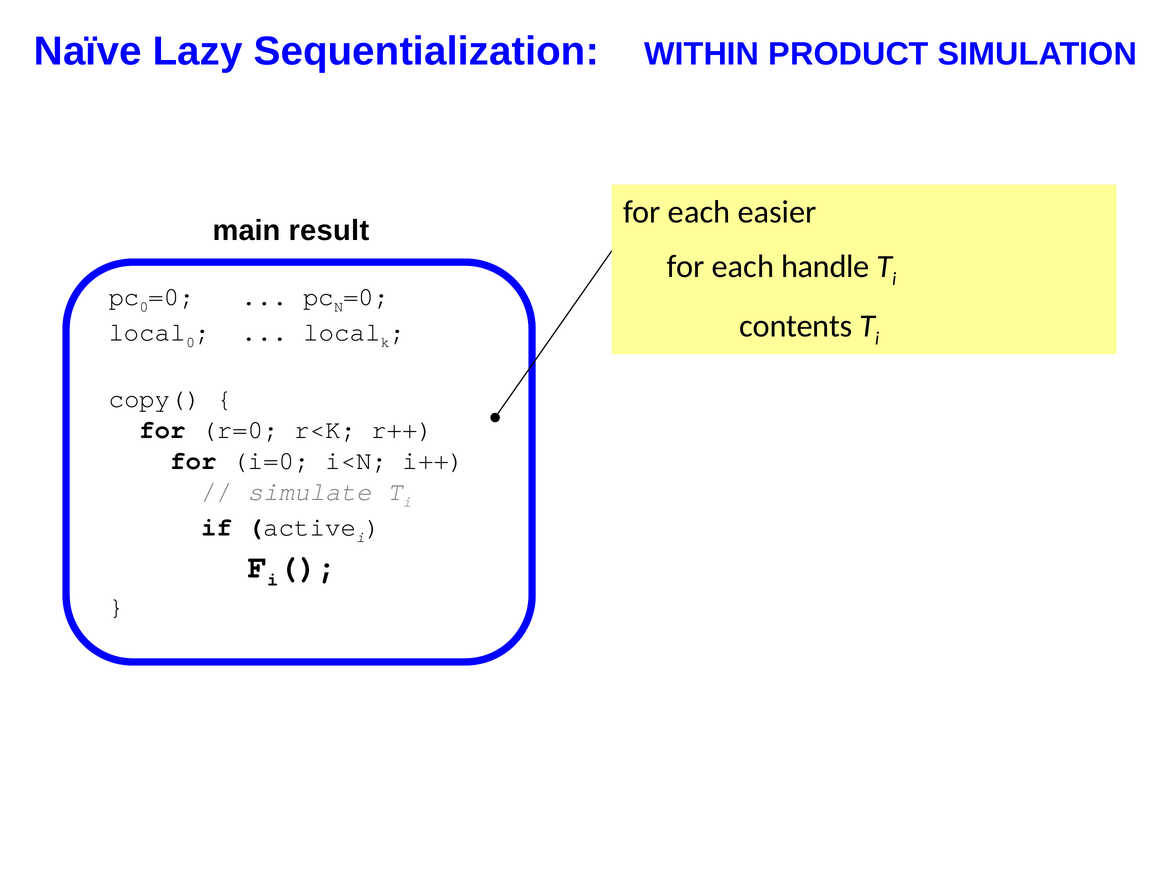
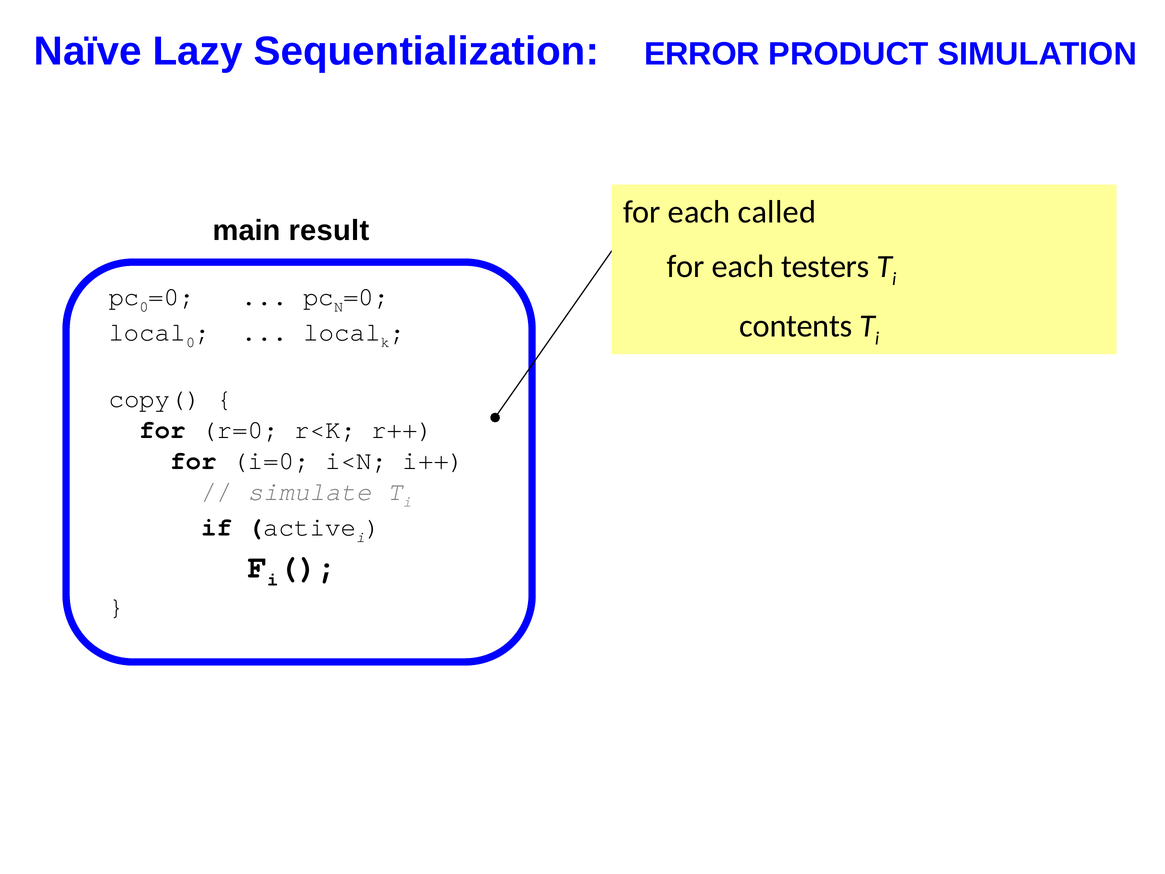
WITHIN: WITHIN -> ERROR
easier: easier -> called
handle: handle -> testers
